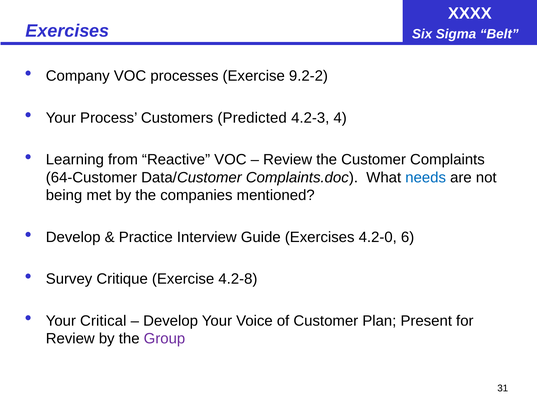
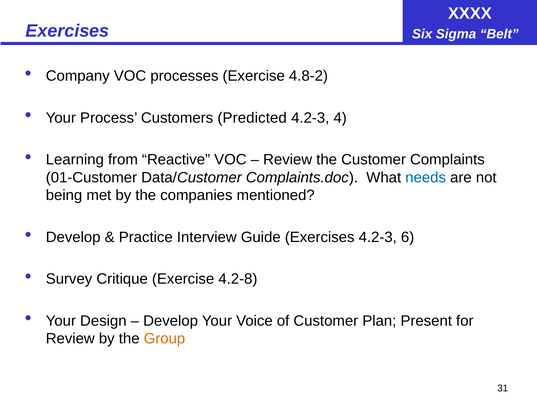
9.2-2: 9.2-2 -> 4.8-2
64-Customer: 64-Customer -> 01-Customer
Exercises 4.2-0: 4.2-0 -> 4.2-3
Critical: Critical -> Design
Group colour: purple -> orange
